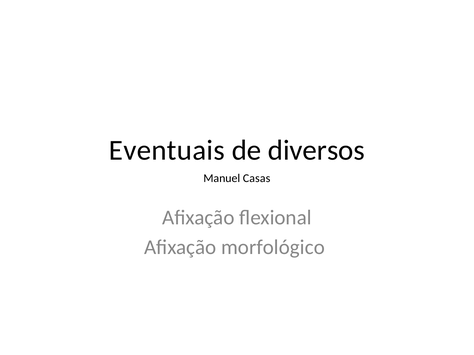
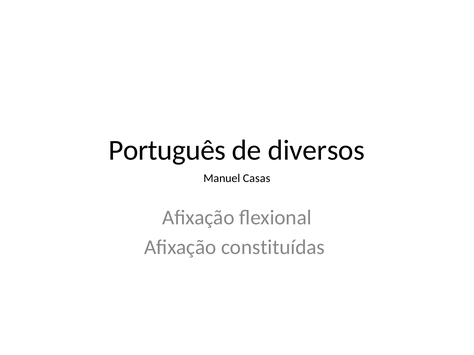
Eventuais: Eventuais -> Português
morfológico: morfológico -> constituídas
